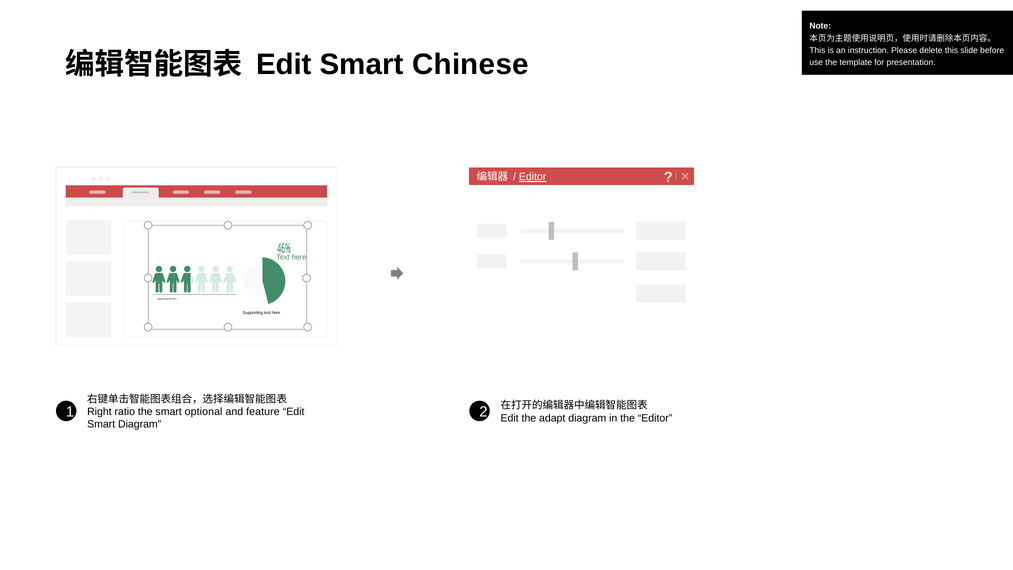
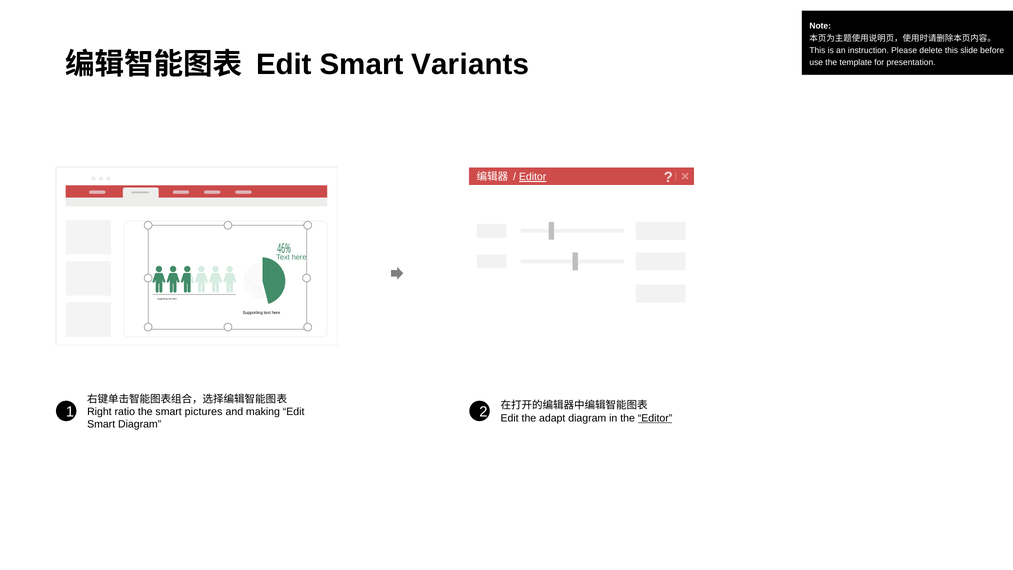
Chinese: Chinese -> Variants
optional: optional -> pictures
feature: feature -> making
Editor at (655, 418) underline: none -> present
